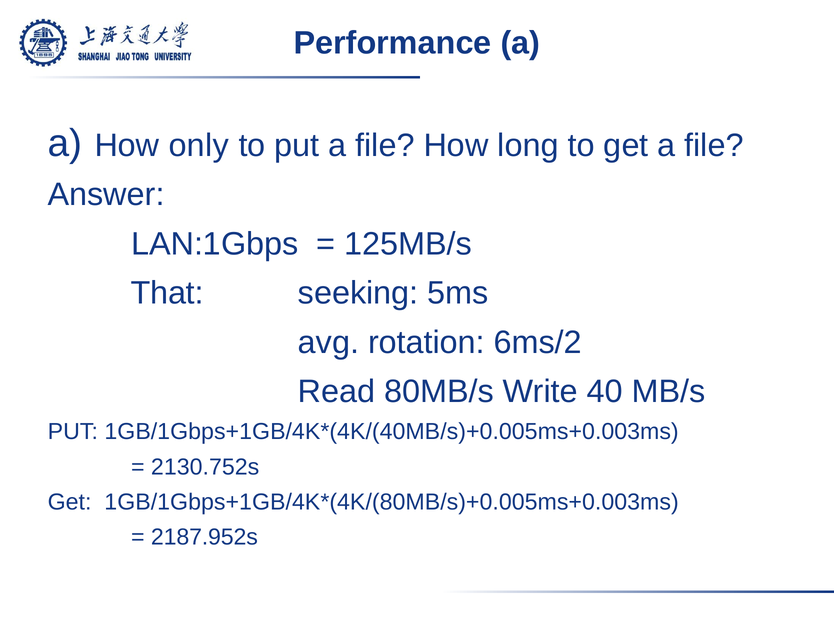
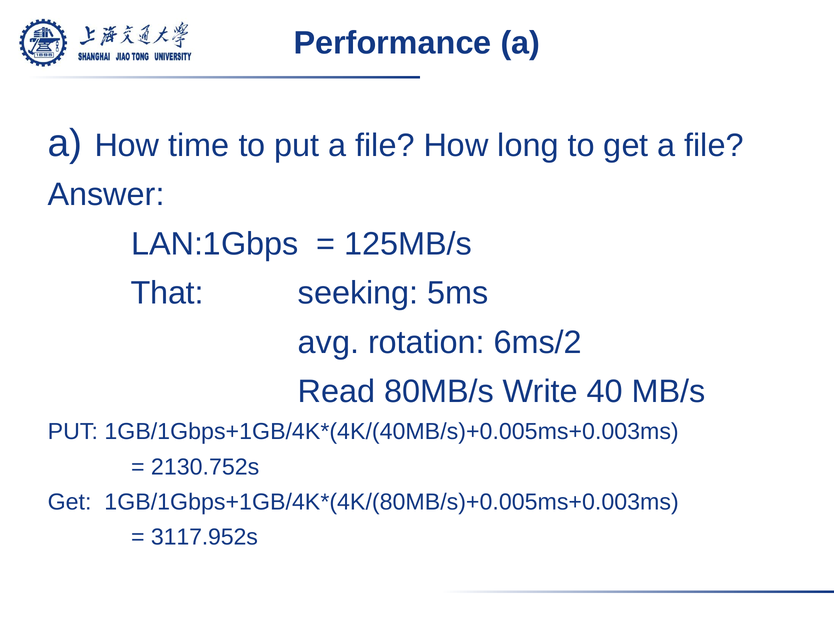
only: only -> time
2187.952s: 2187.952s -> 3117.952s
